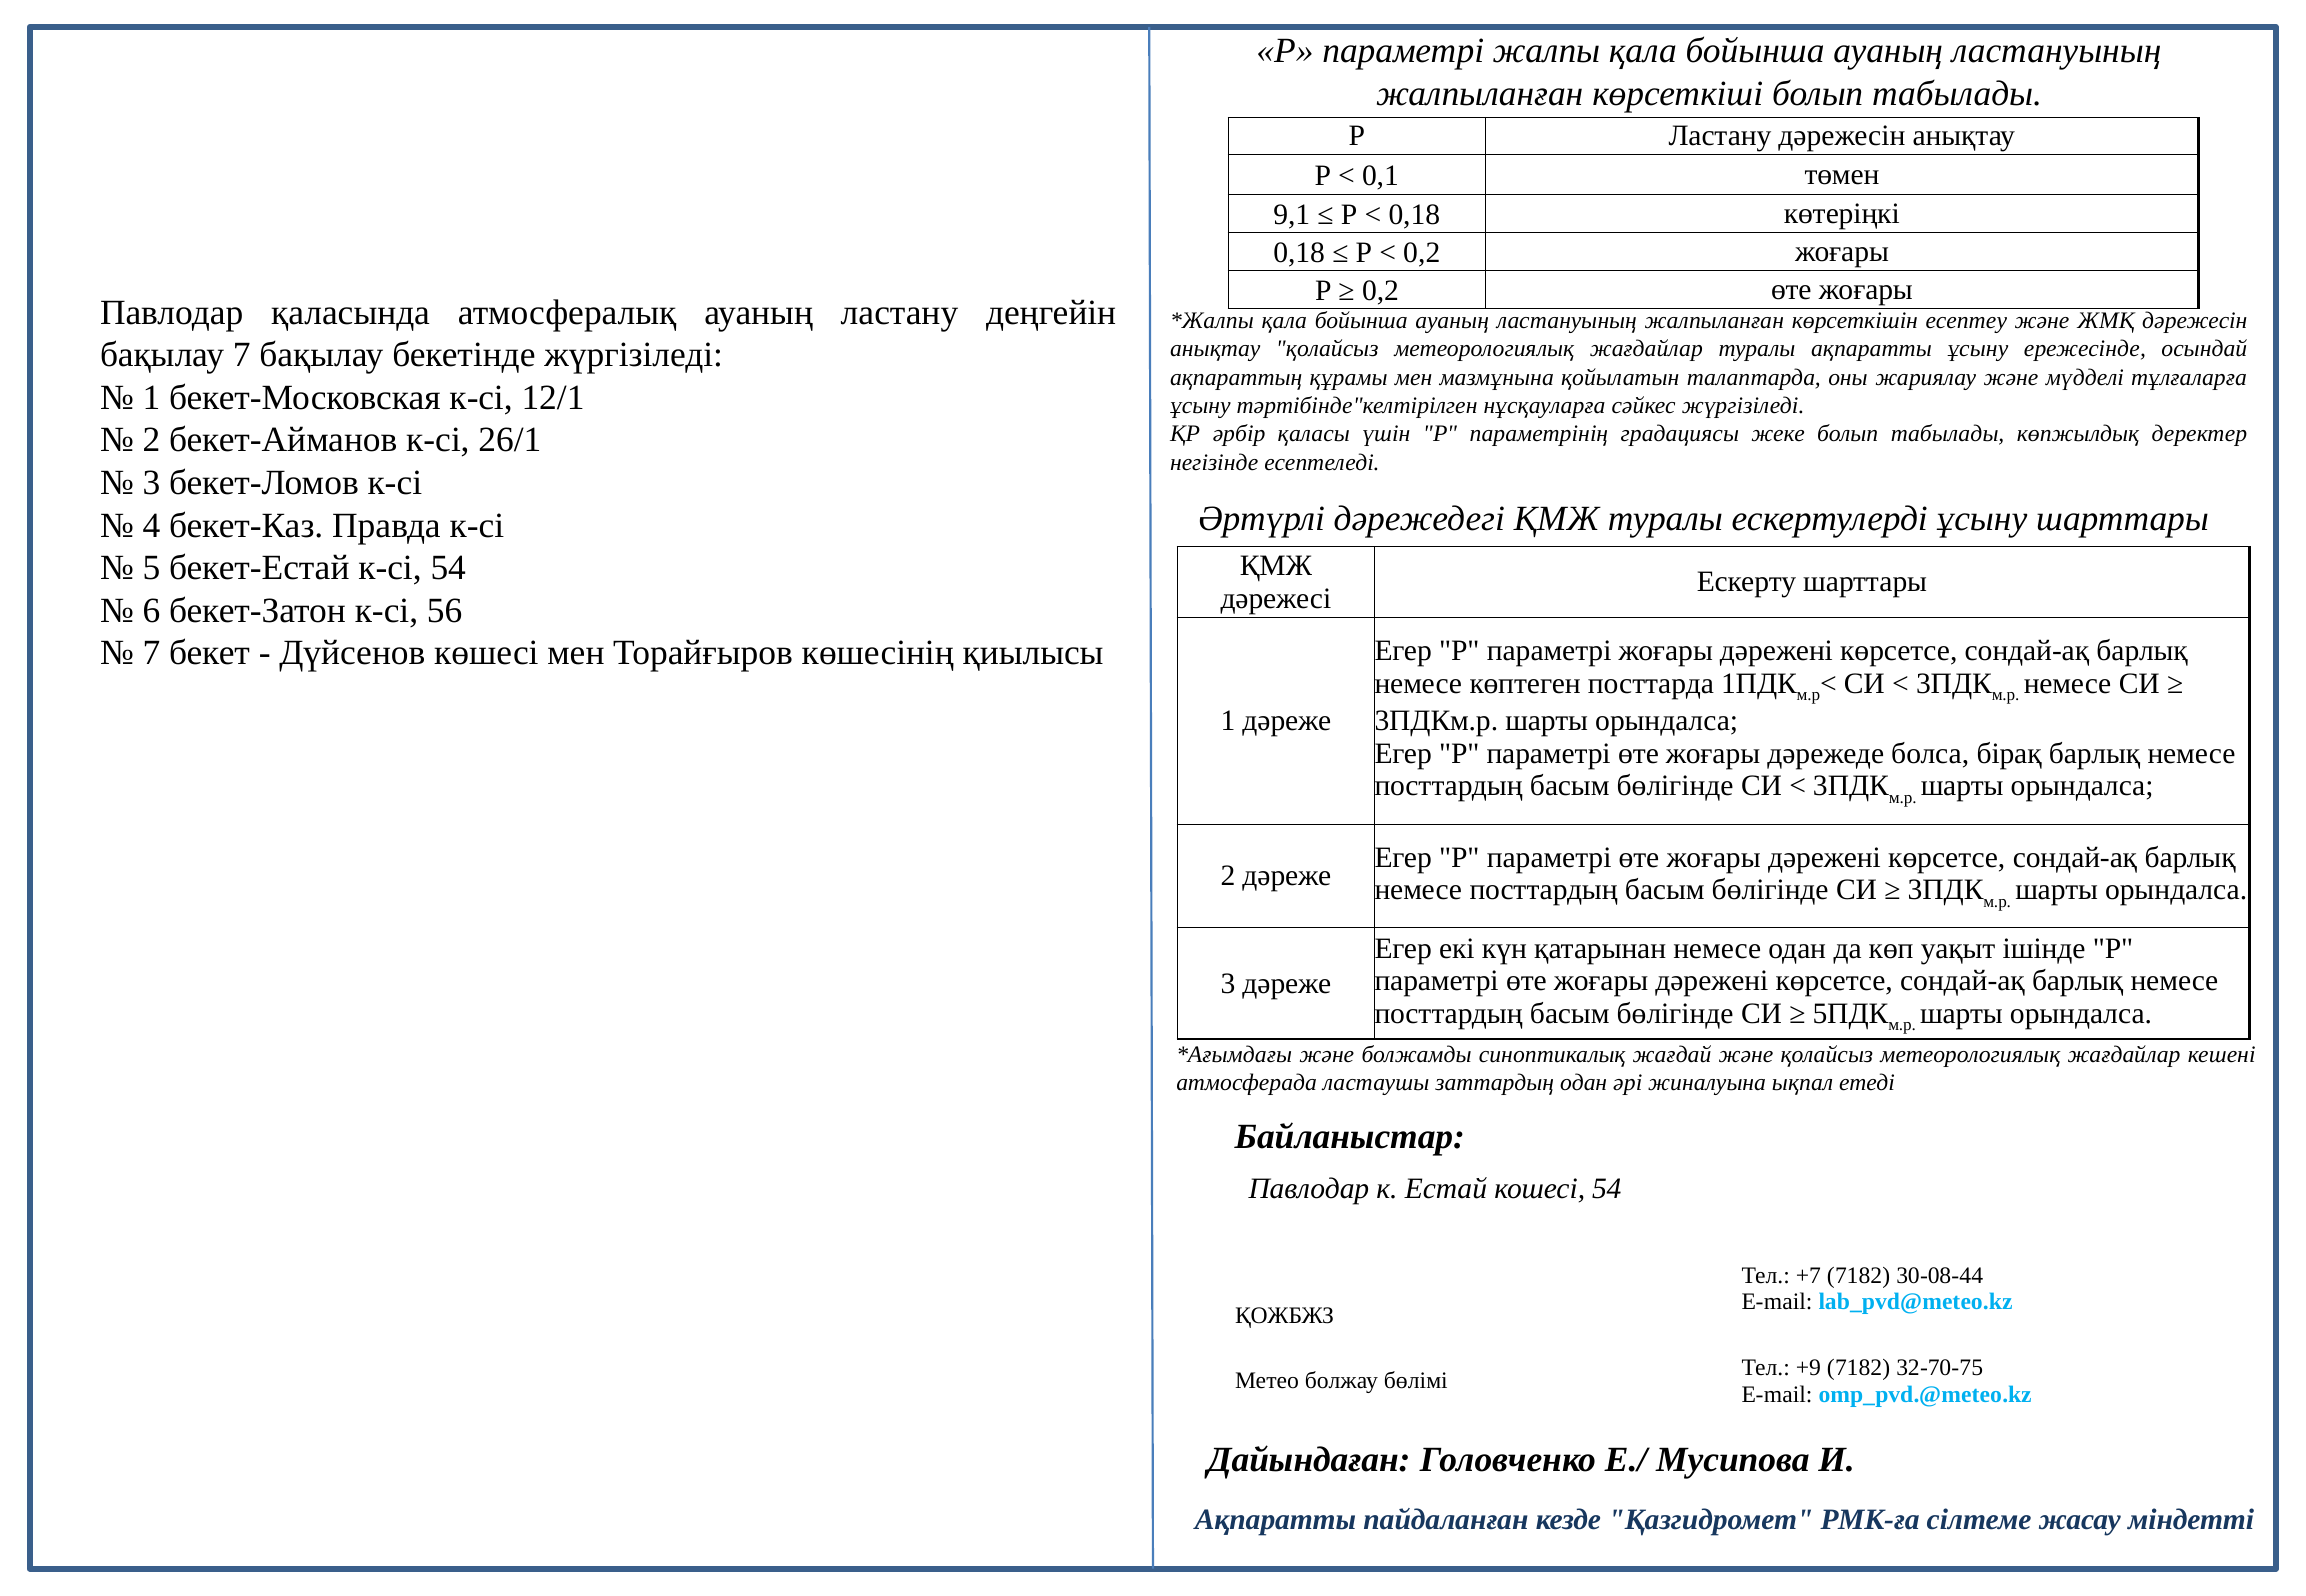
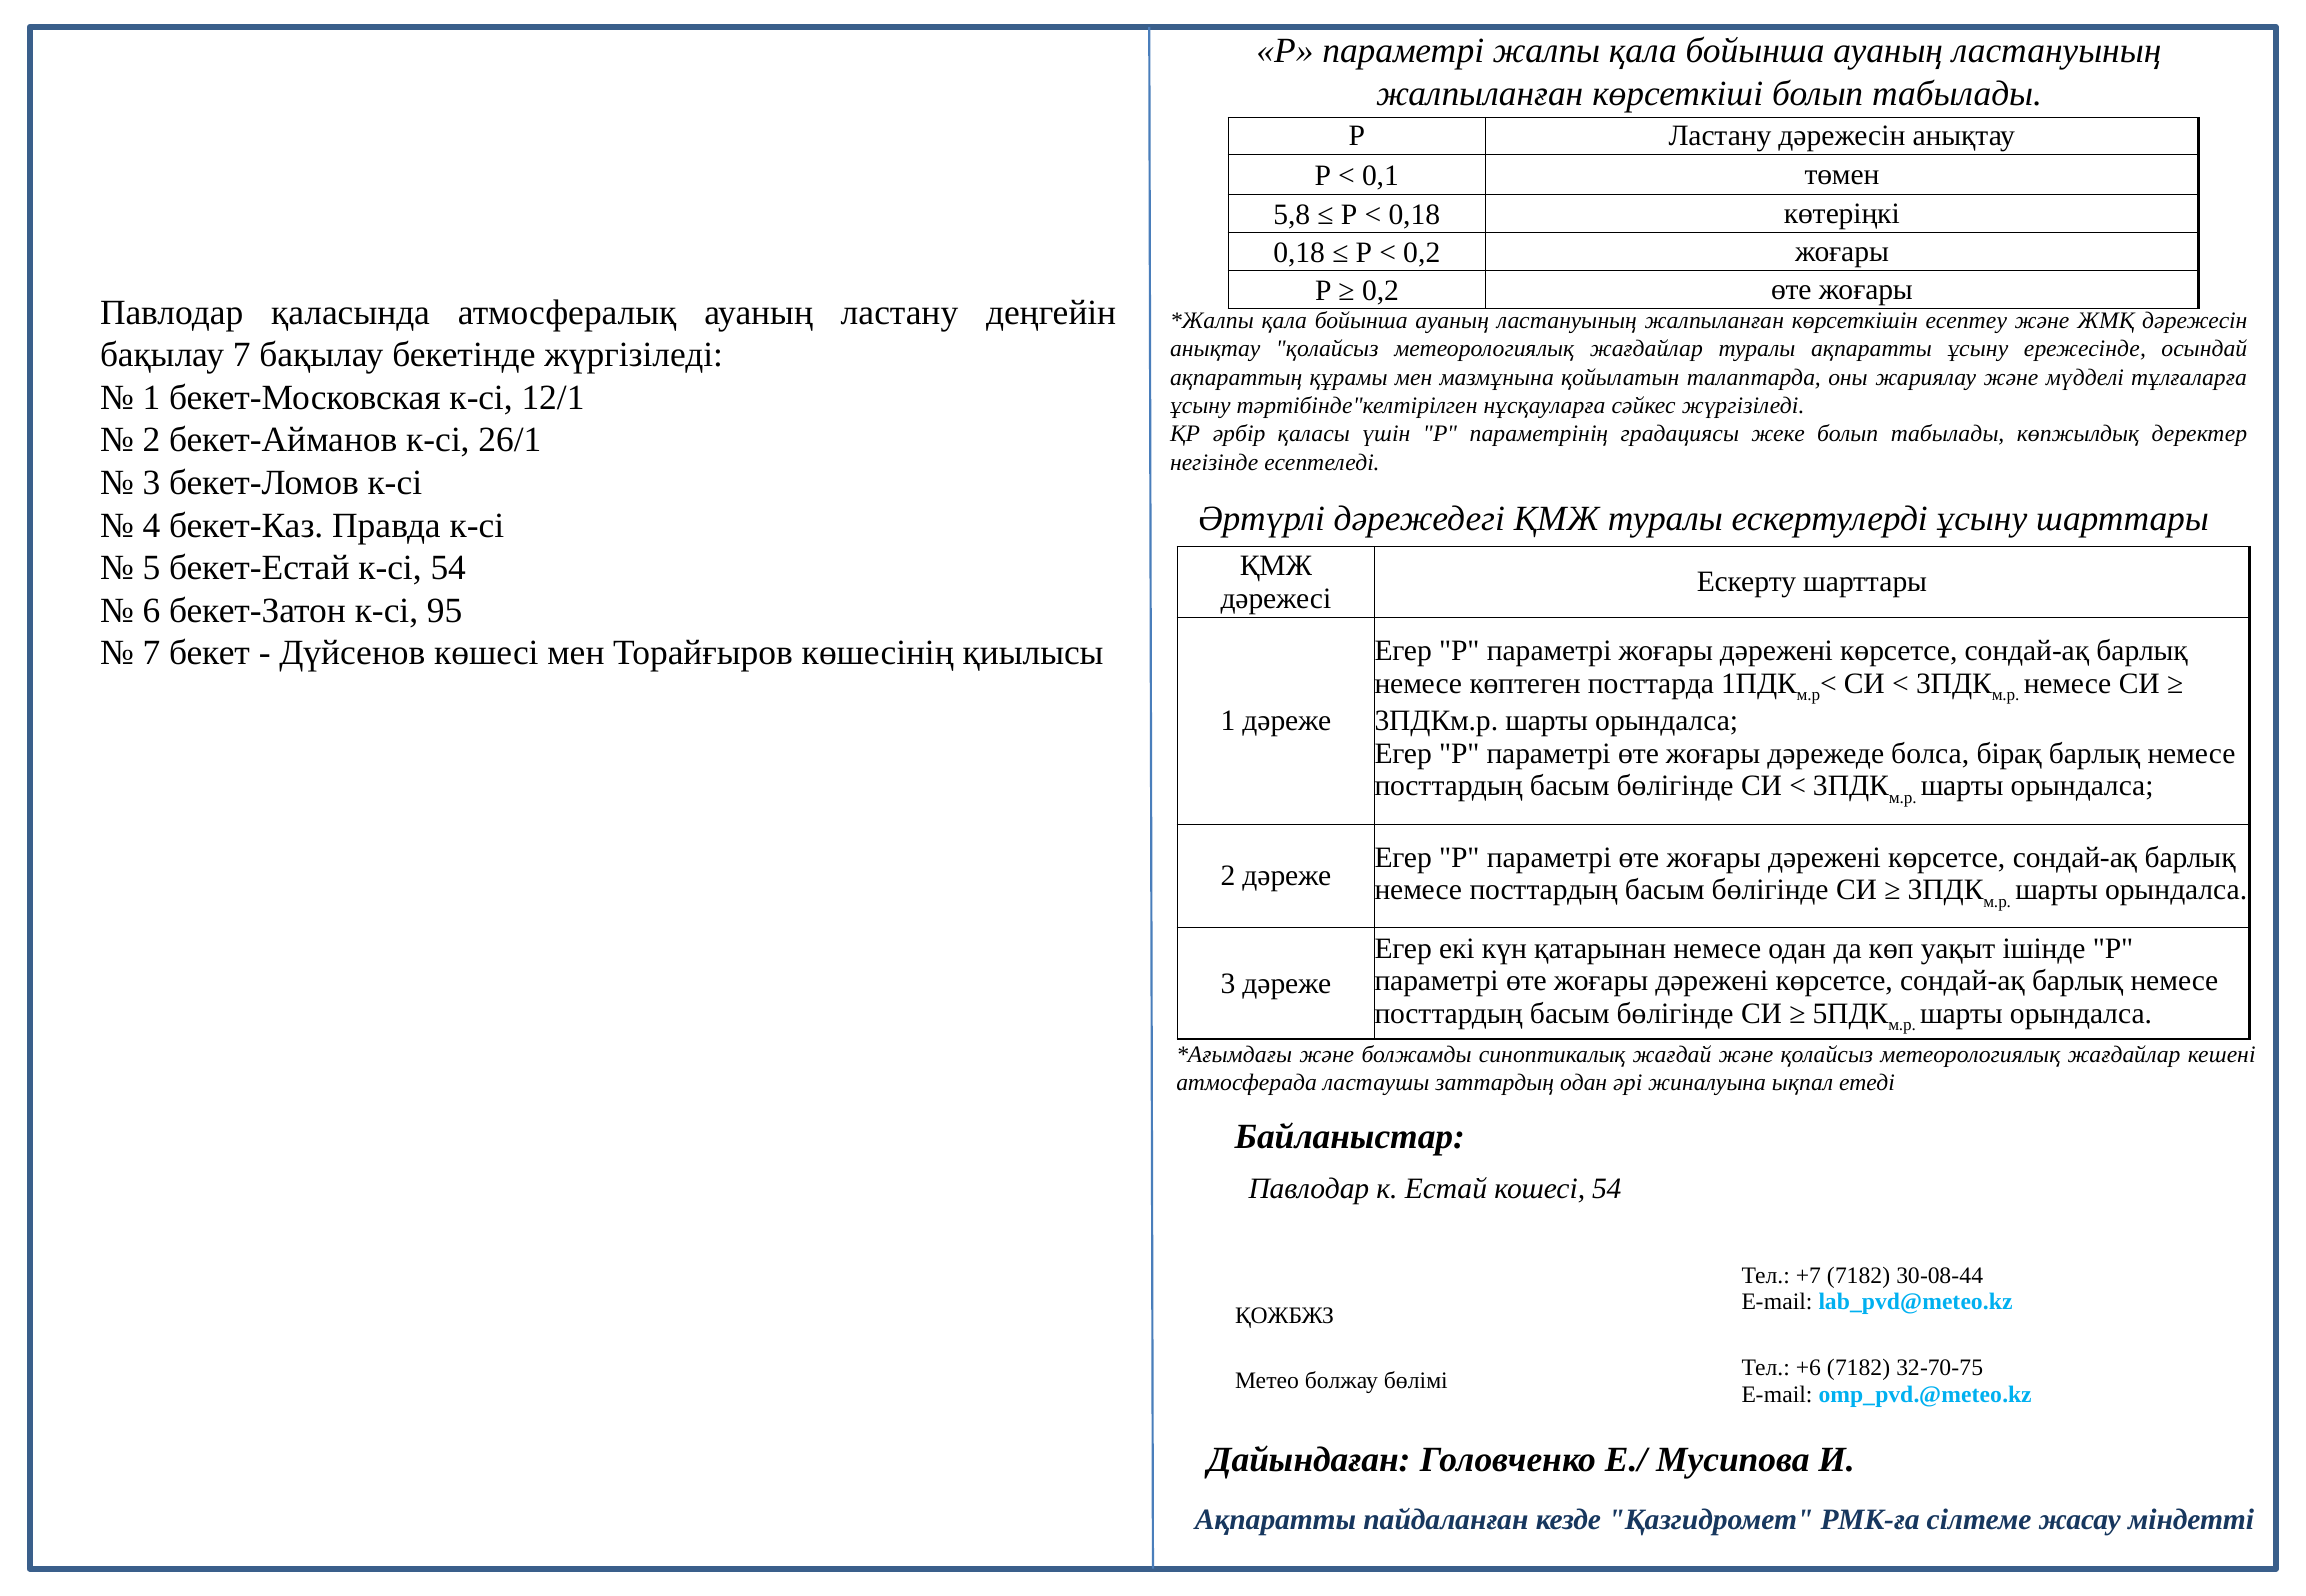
9,1: 9,1 -> 5,8
56: 56 -> 95
+9: +9 -> +6
